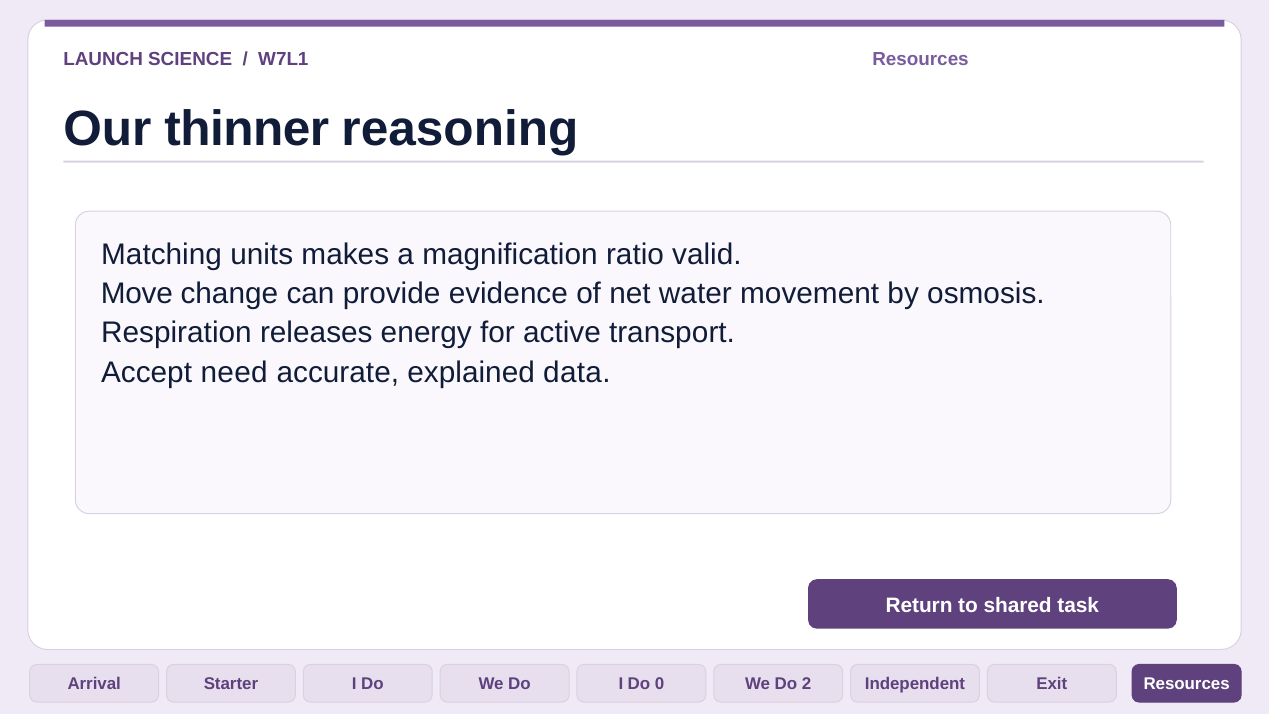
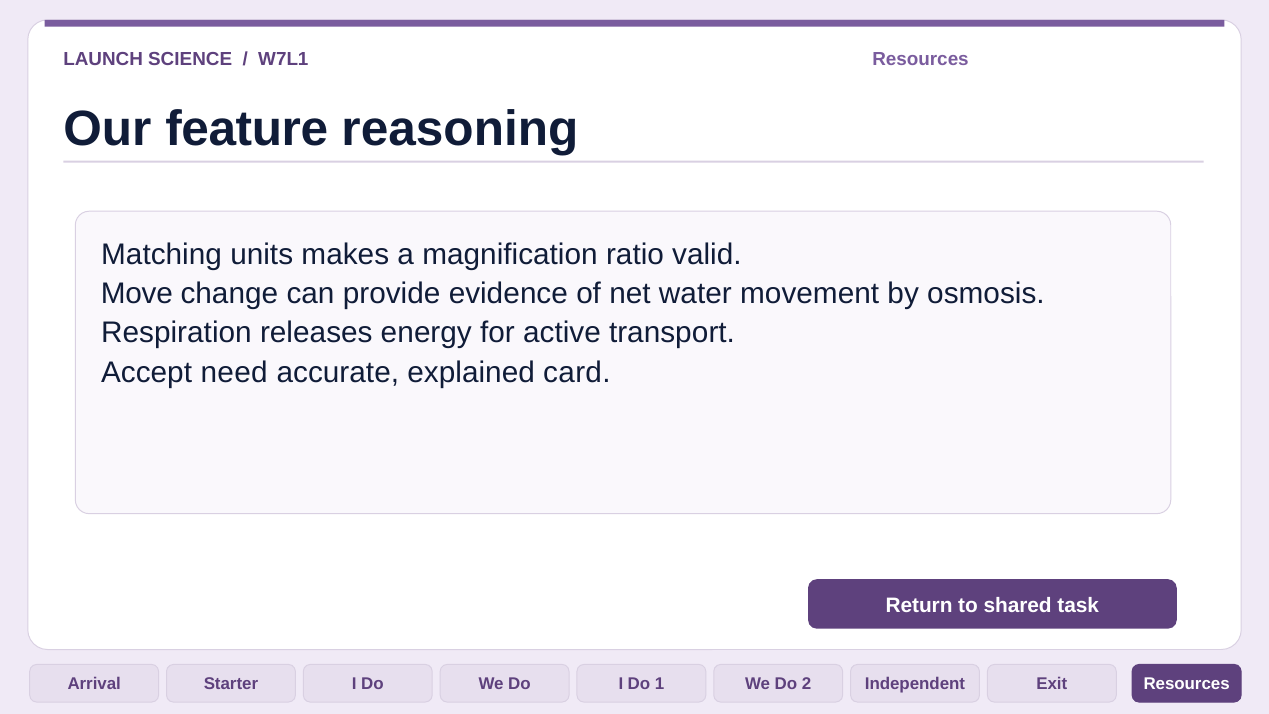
thinner: thinner -> feature
data: data -> card
0: 0 -> 1
